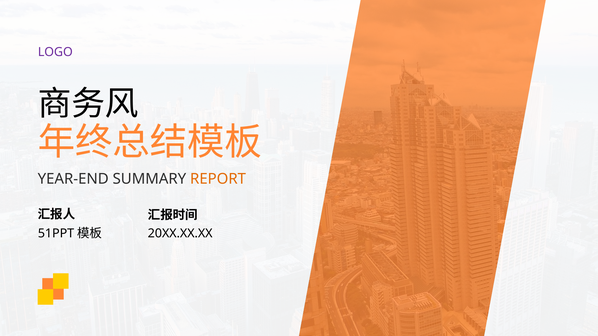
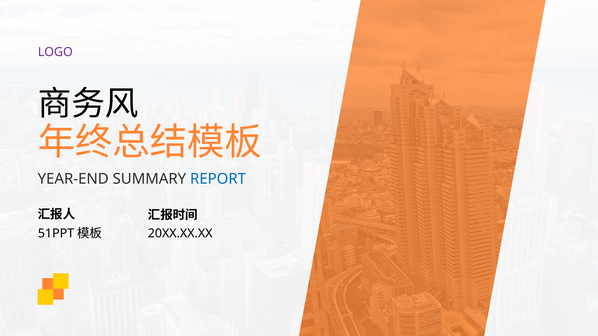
REPORT colour: orange -> blue
